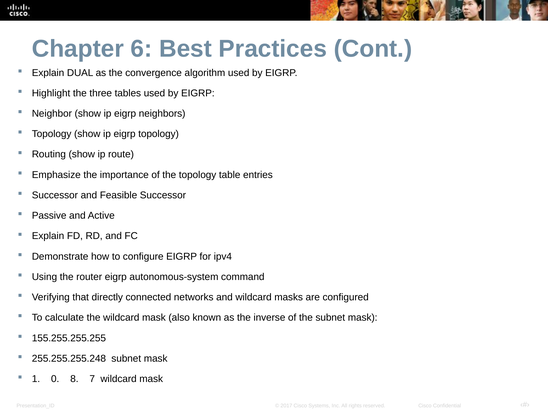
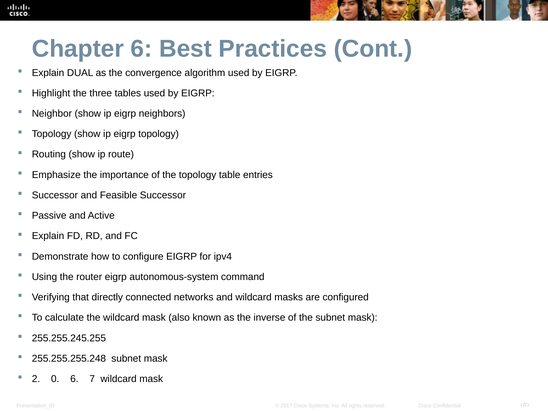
155.255.255.255: 155.255.255.255 -> 255.255.245.255
1: 1 -> 2
0 8: 8 -> 6
